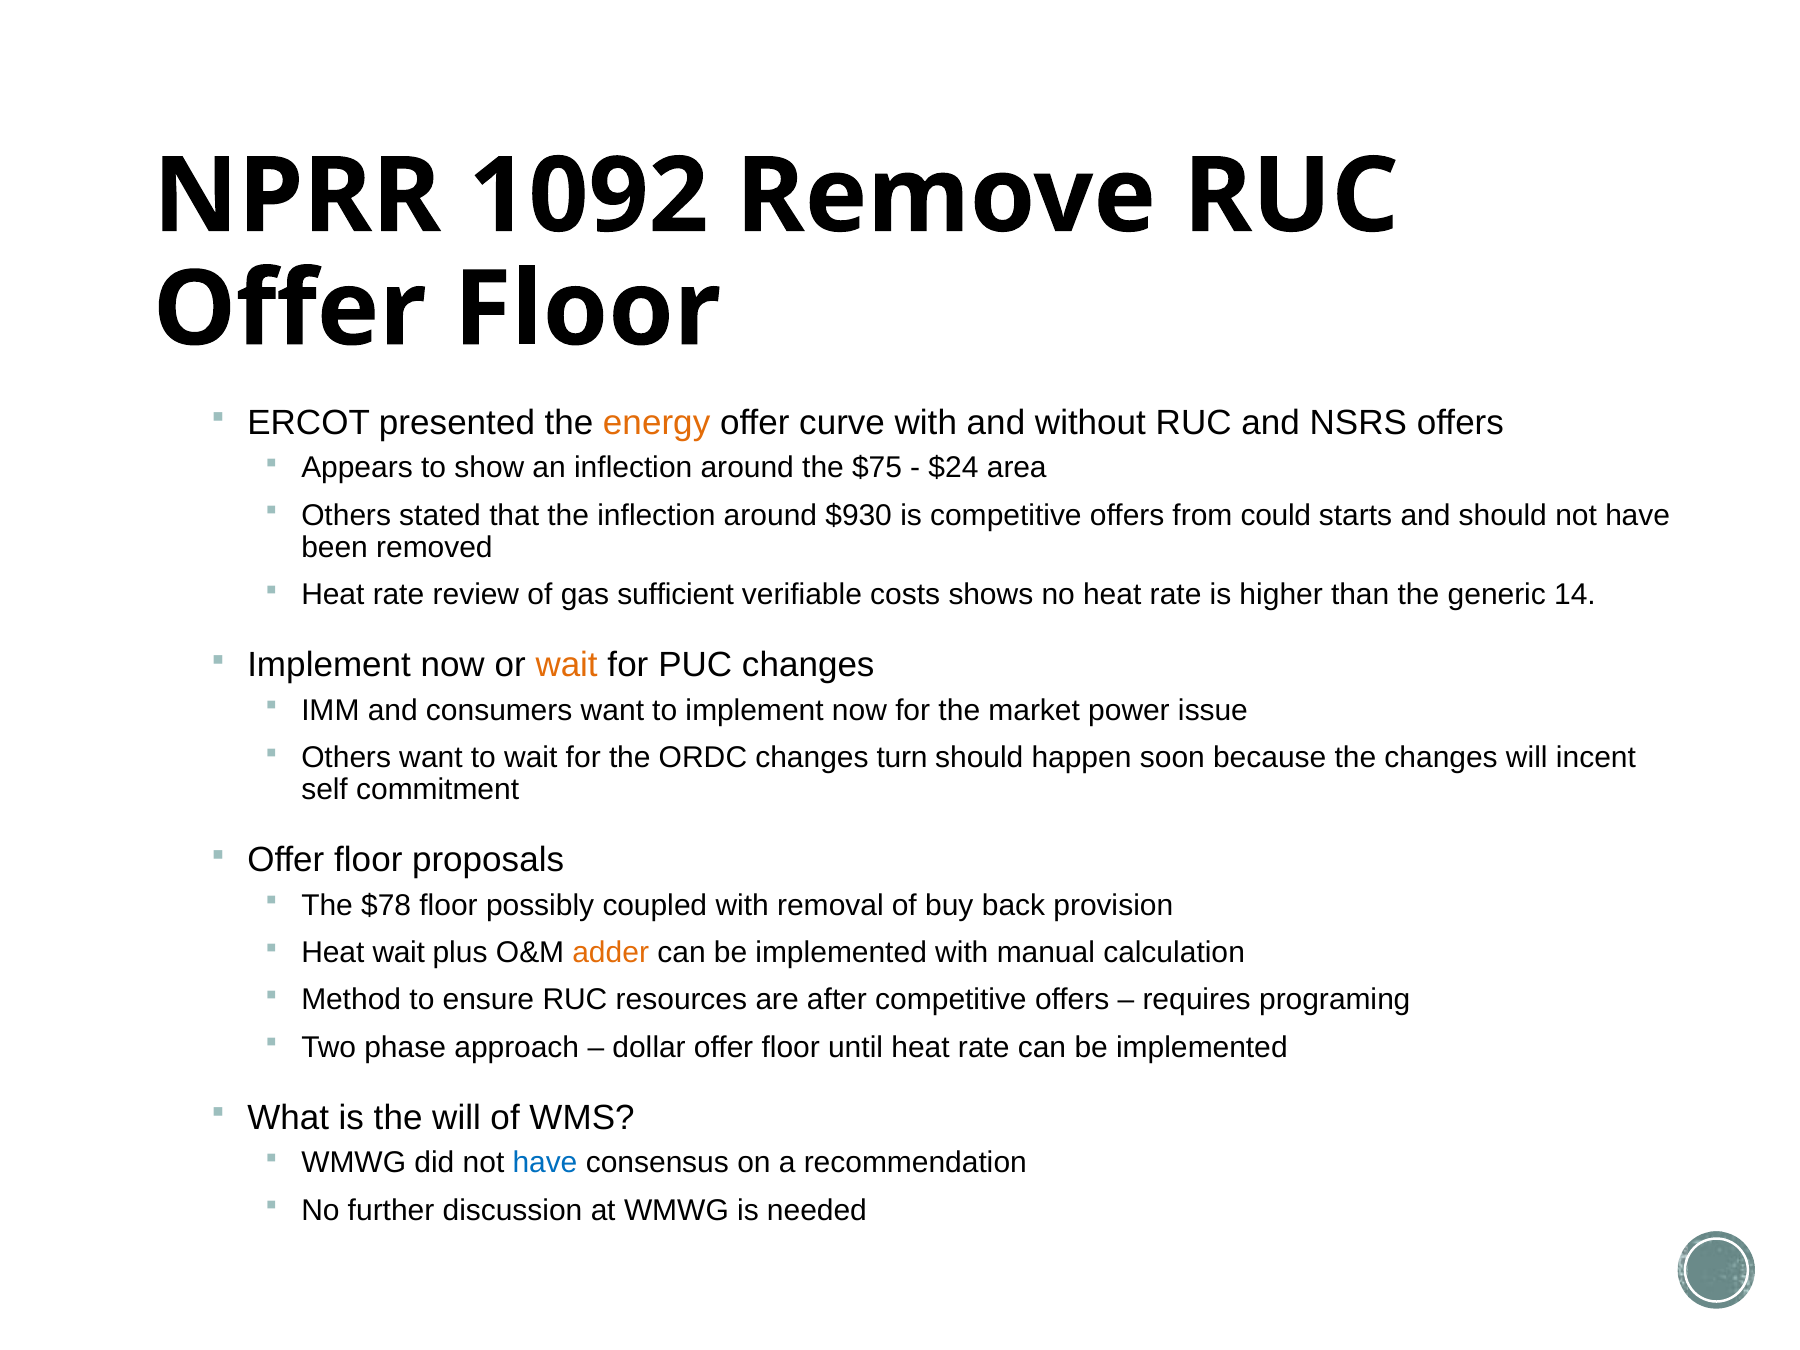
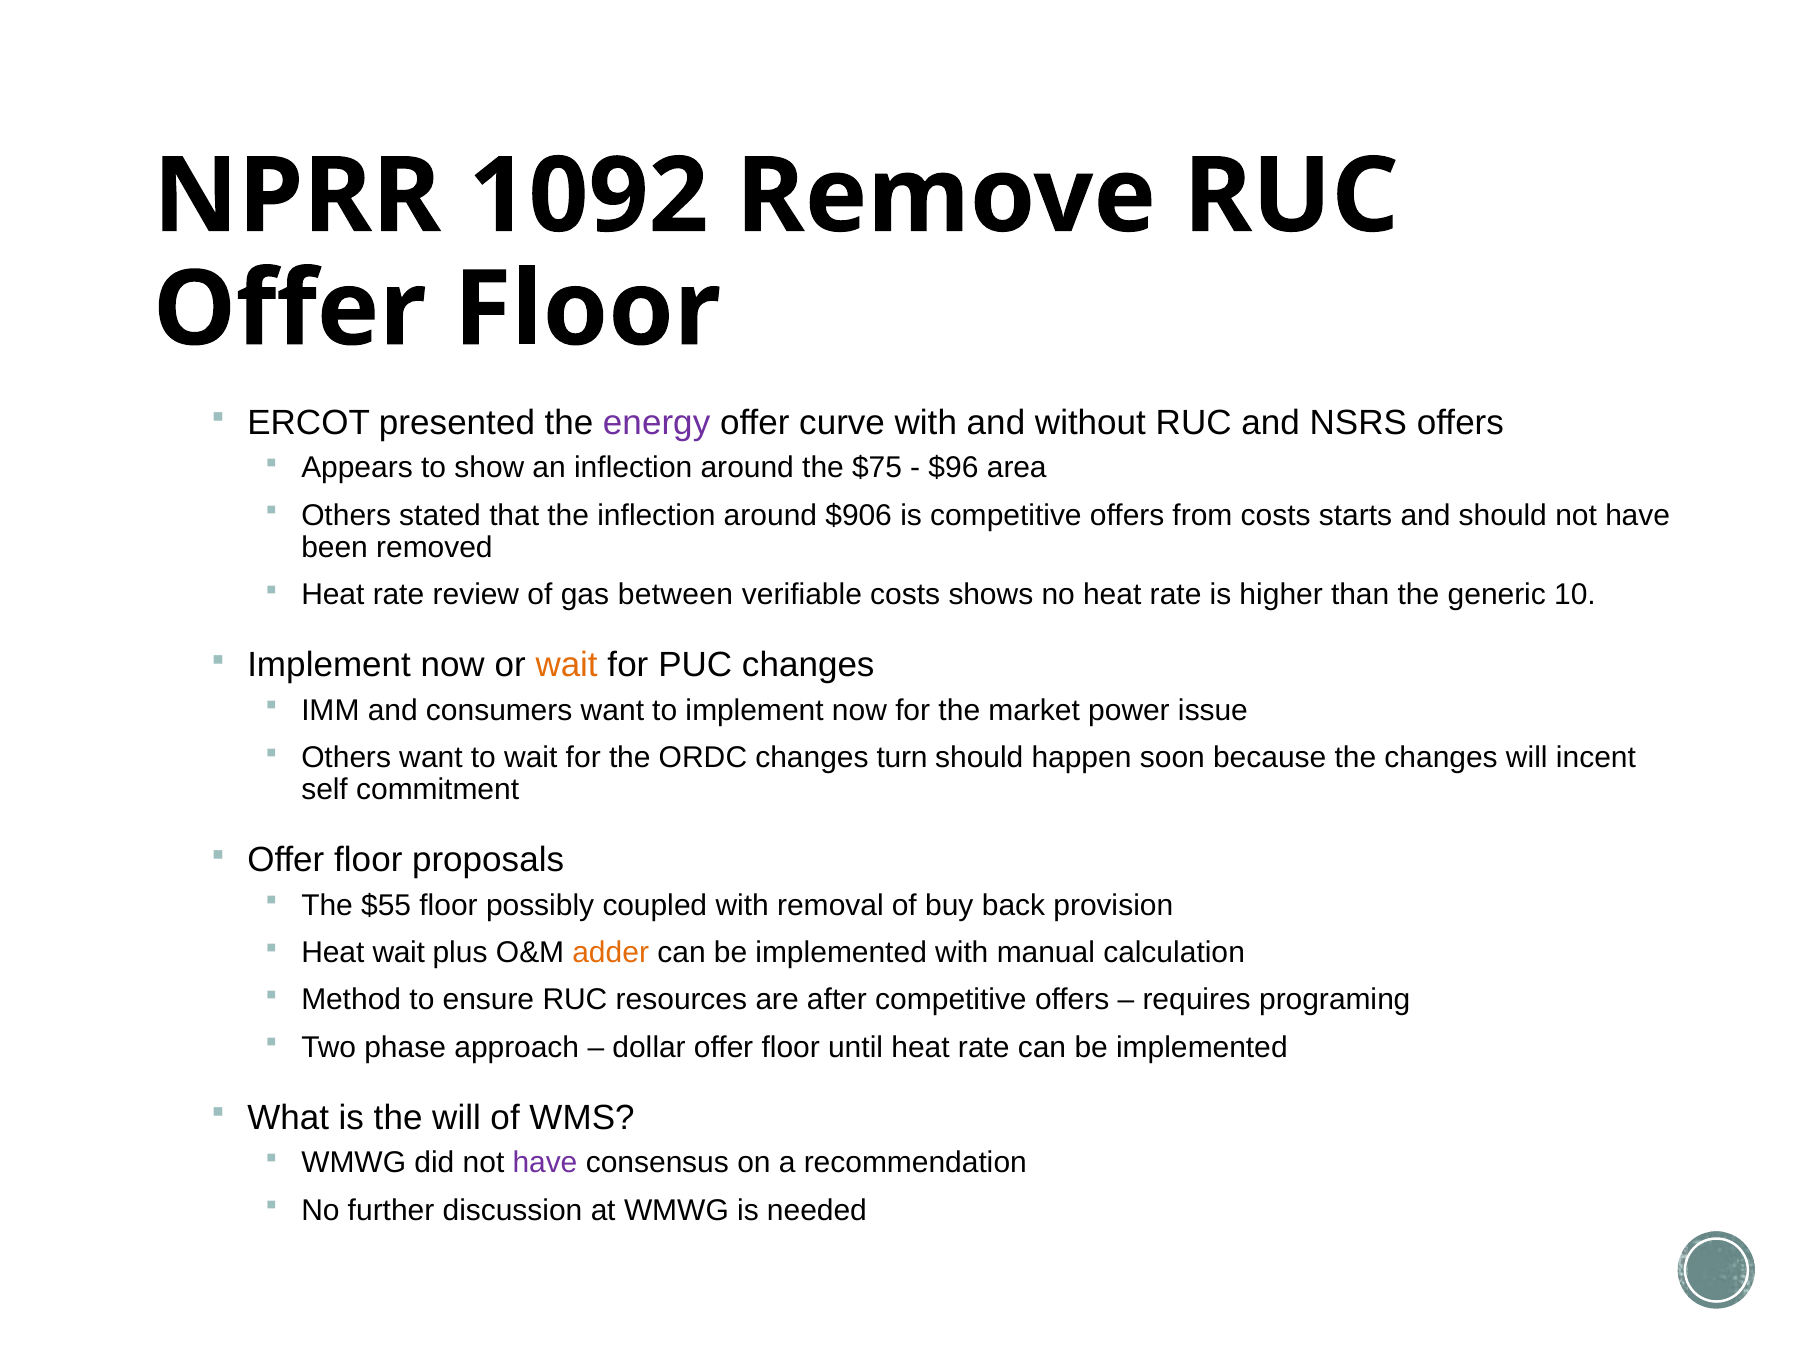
energy colour: orange -> purple
$24: $24 -> $96
$930: $930 -> $906
from could: could -> costs
sufficient: sufficient -> between
14: 14 -> 10
$78: $78 -> $55
have at (545, 1163) colour: blue -> purple
